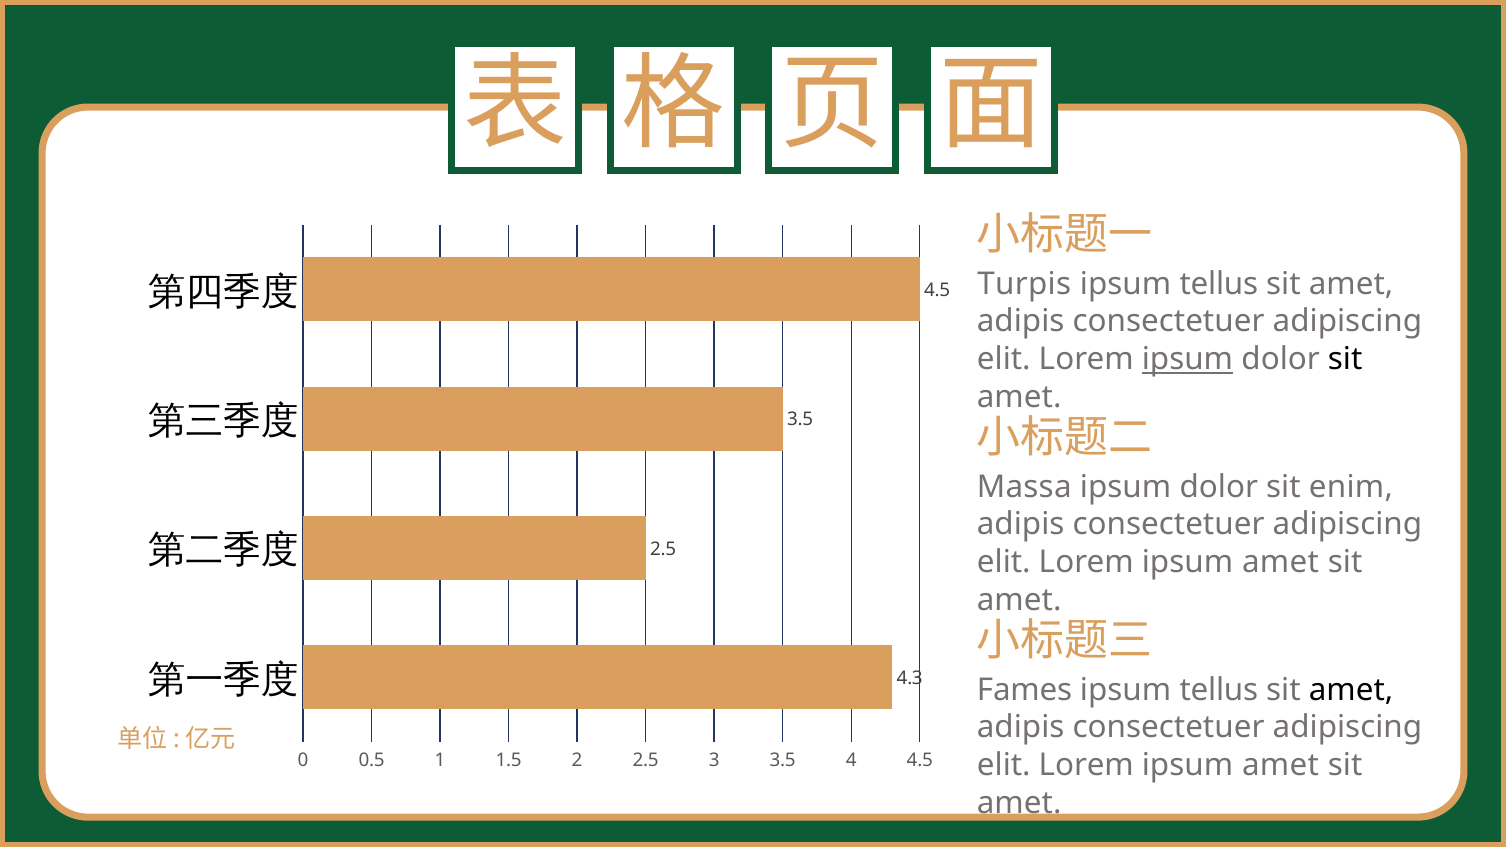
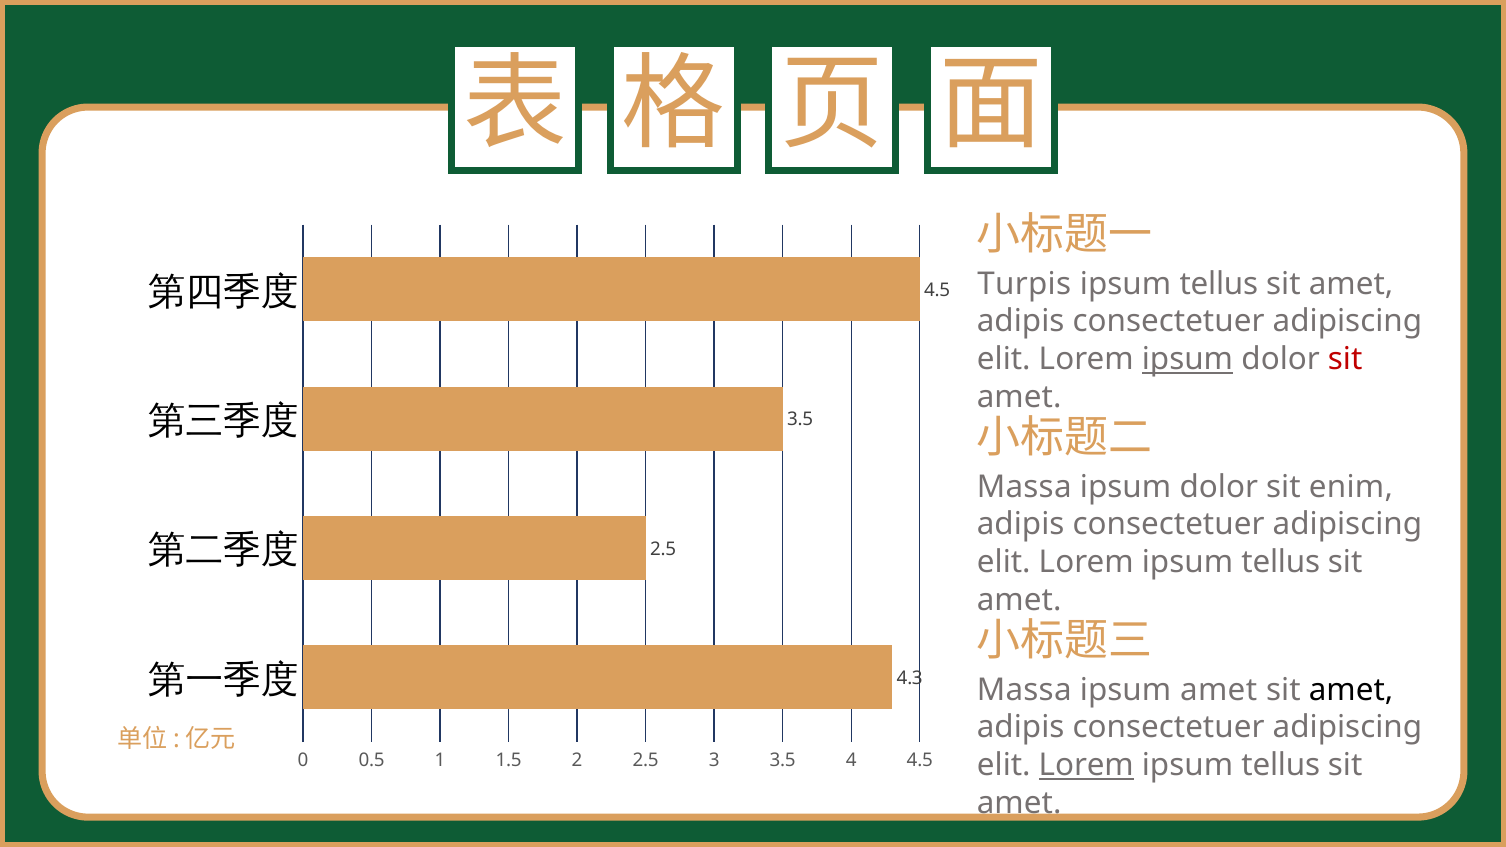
sit at (1345, 359) colour: black -> red
amet at (1280, 562): amet -> tellus
Fames at (1025, 690): Fames -> Massa
tellus at (1219, 690): tellus -> amet
Lorem at (1086, 765) underline: none -> present
amet at (1280, 765): amet -> tellus
